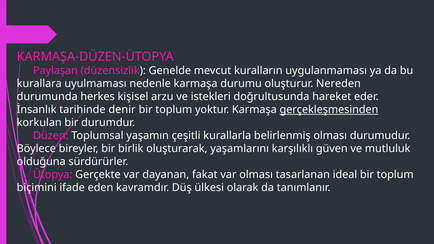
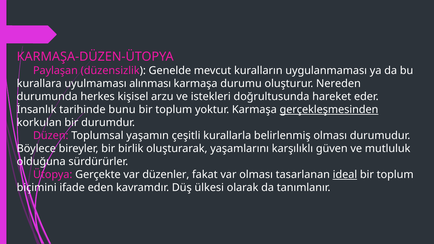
nedenle: nedenle -> alınması
denir: denir -> bunu
dayanan: dayanan -> düzenler
ideal underline: none -> present
